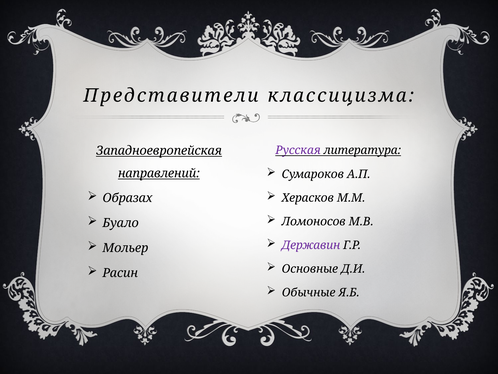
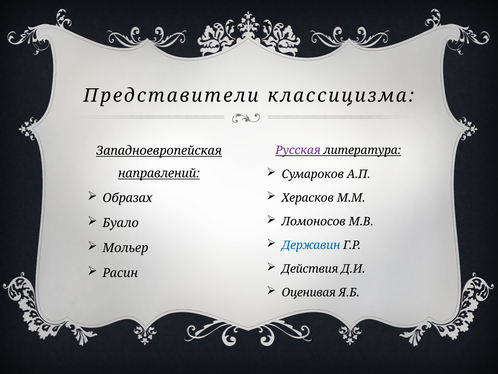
Державин colour: purple -> blue
Основные: Основные -> Действия
Обычные: Обычные -> Оценивая
